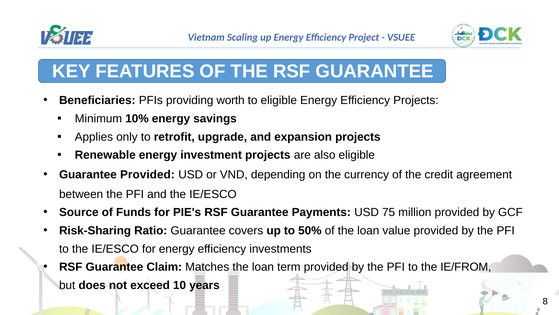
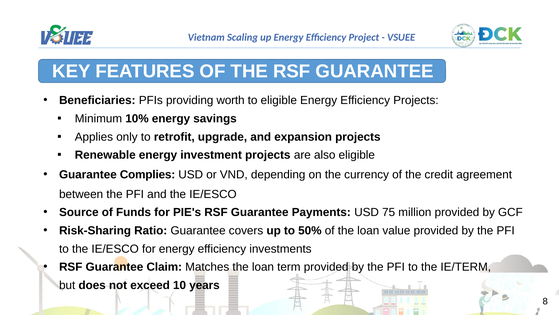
Guarantee Provided: Provided -> Complies
IE/FROM: IE/FROM -> IE/TERM
